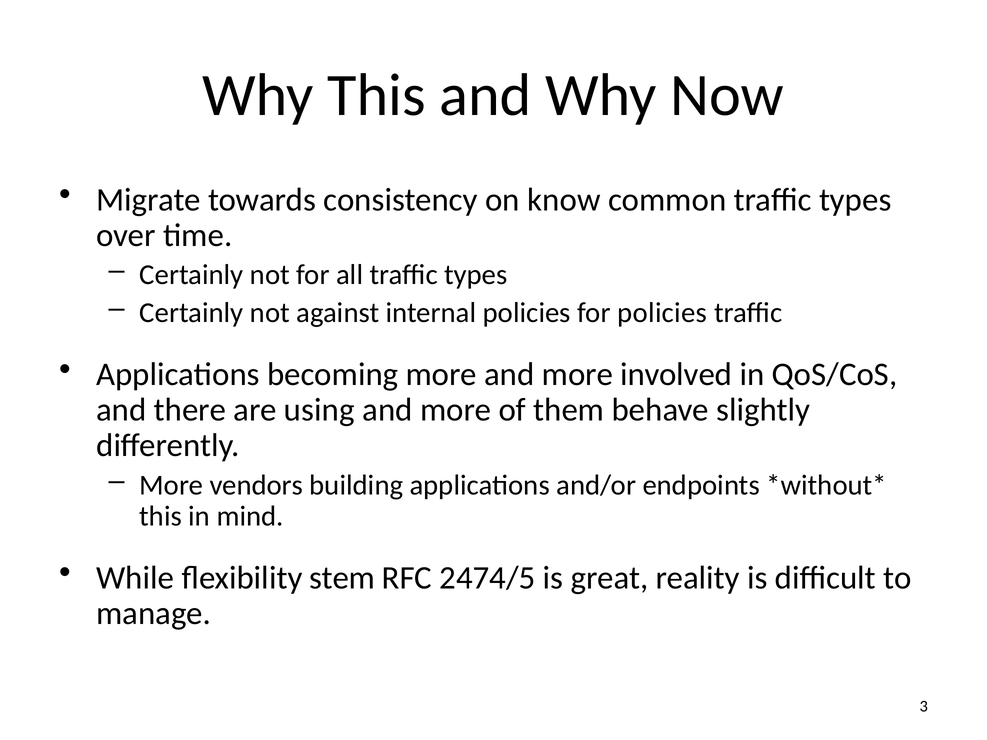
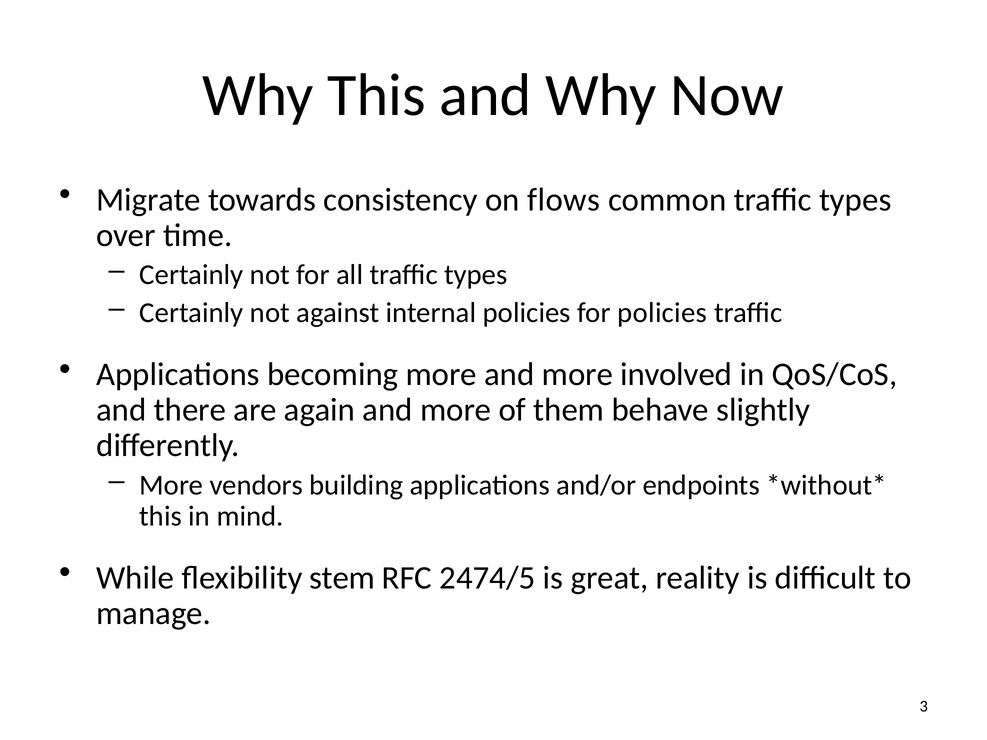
know: know -> flows
using: using -> again
